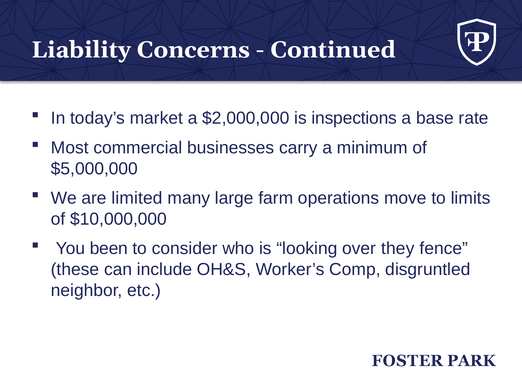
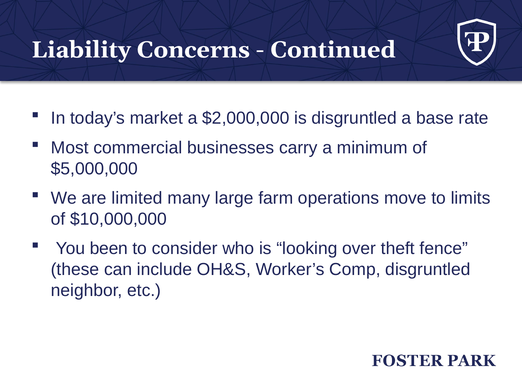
is inspections: inspections -> disgruntled
they: they -> theft
